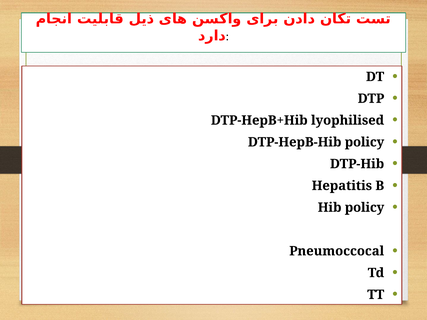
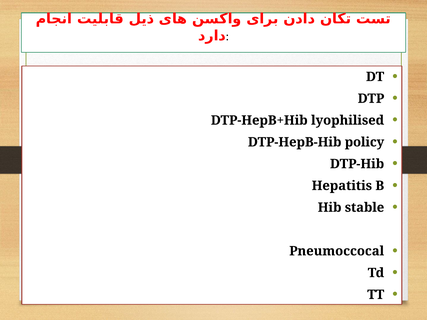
Hib policy: policy -> stable
